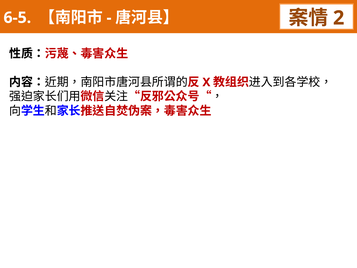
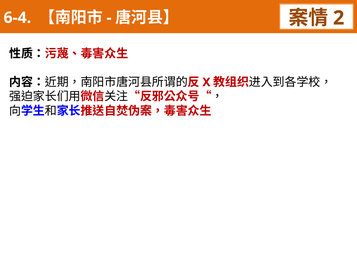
6-5: 6-5 -> 6-4
